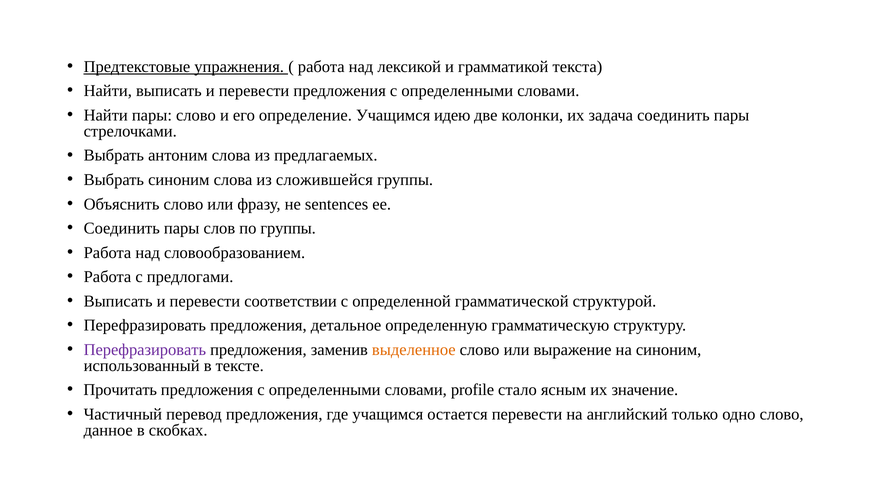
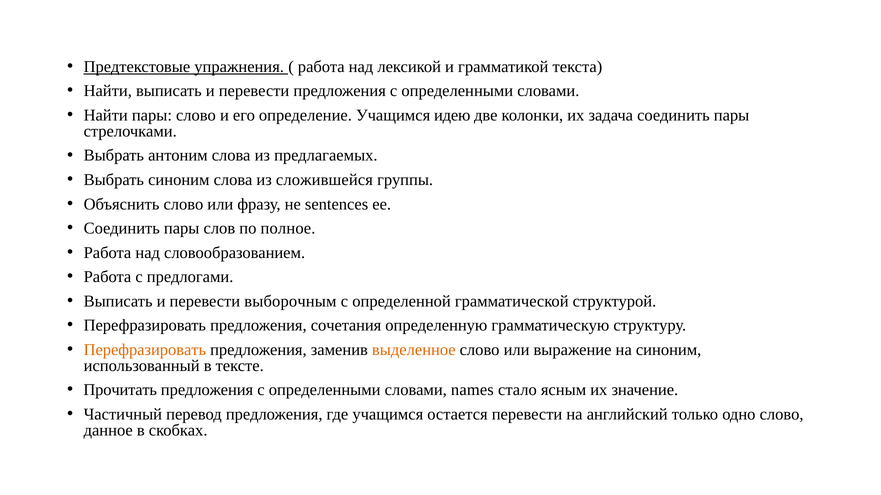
по группы: группы -> полное
соответствии: соответствии -> выборочным
детальное: детальное -> сочетания
Перефразировать at (145, 350) colour: purple -> orange
profile: profile -> names
